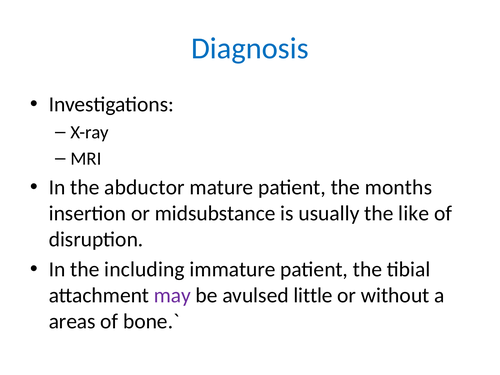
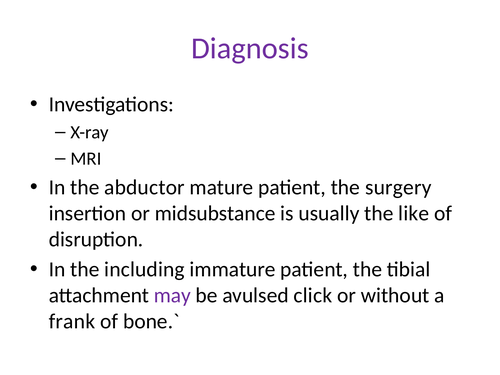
Diagnosis colour: blue -> purple
months: months -> surgery
little: little -> click
areas: areas -> frank
